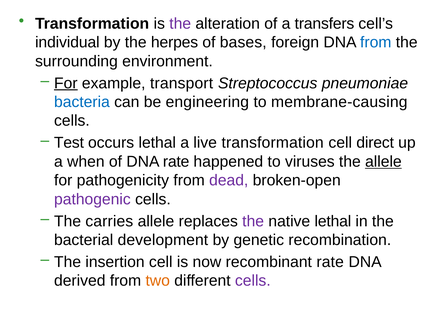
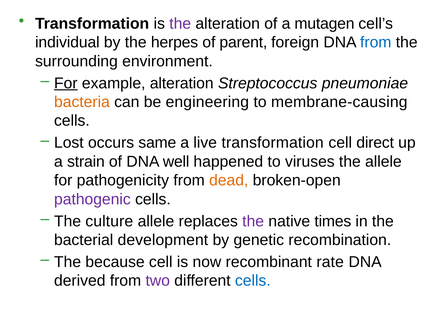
transfers: transfers -> mutagen
bases: bases -> parent
example transport: transport -> alteration
bacteria colour: blue -> orange
Test: Test -> Lost
occurs lethal: lethal -> same
when: when -> strain
DNA rate: rate -> well
allele at (383, 161) underline: present -> none
dead colour: purple -> orange
carries: carries -> culture
native lethal: lethal -> times
insertion: insertion -> because
two colour: orange -> purple
cells at (253, 280) colour: purple -> blue
